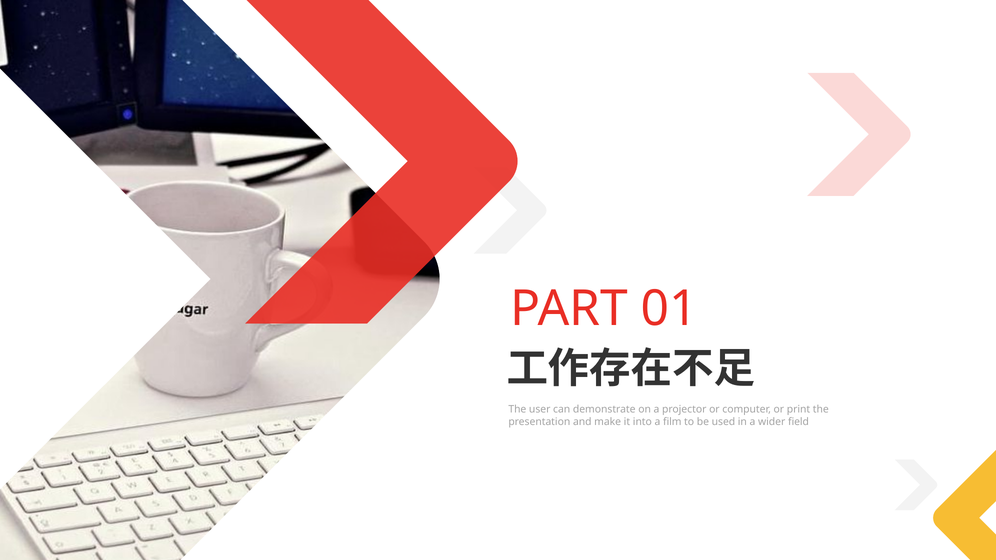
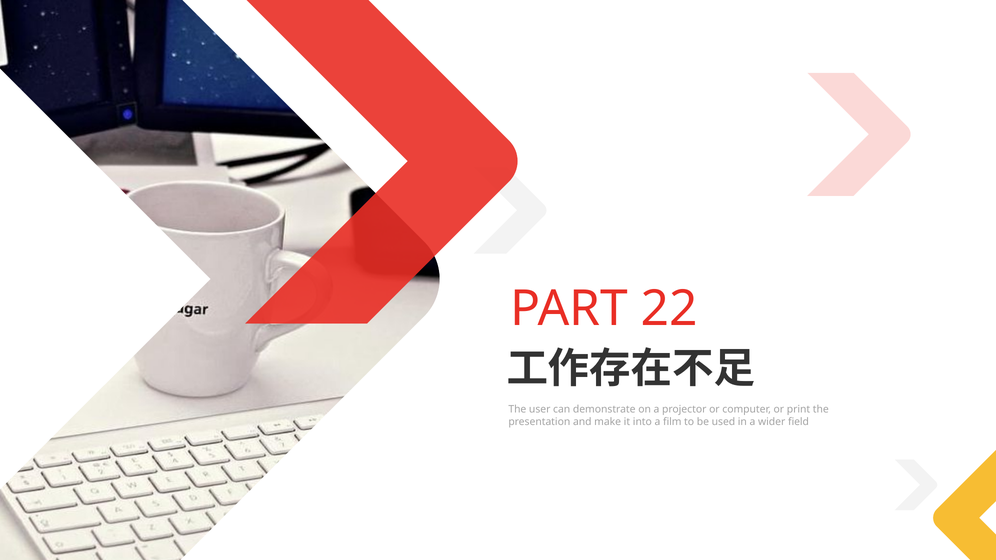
01: 01 -> 22
